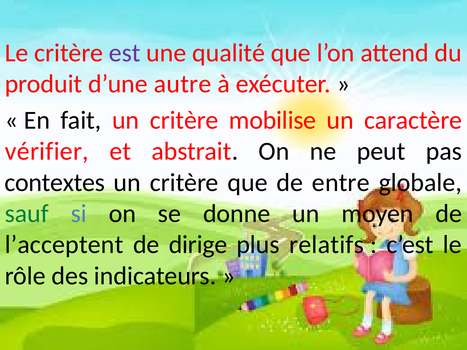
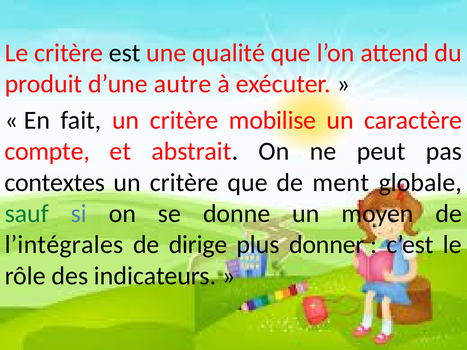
est colour: purple -> black
vérifier: vérifier -> compte
entre: entre -> ment
l’acceptent: l’acceptent -> l’intégrales
relatifs: relatifs -> donner
